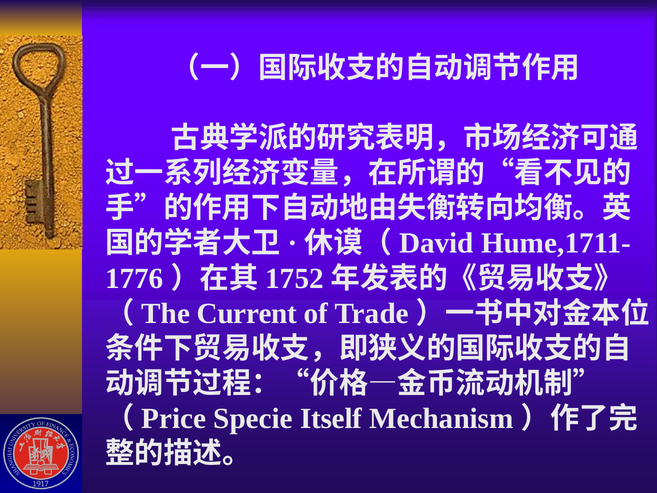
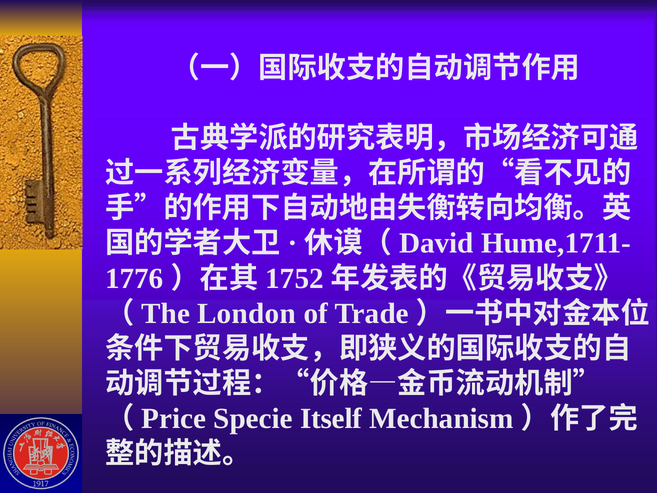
Current: Current -> London
